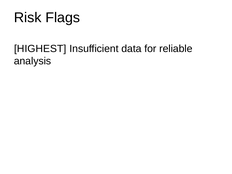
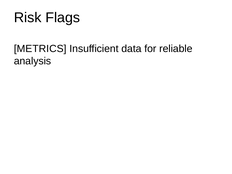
HIGHEST: HIGHEST -> METRICS
